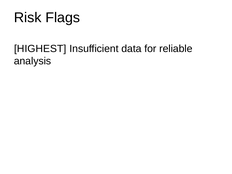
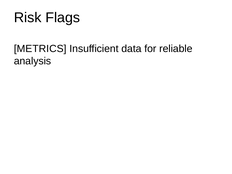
HIGHEST: HIGHEST -> METRICS
